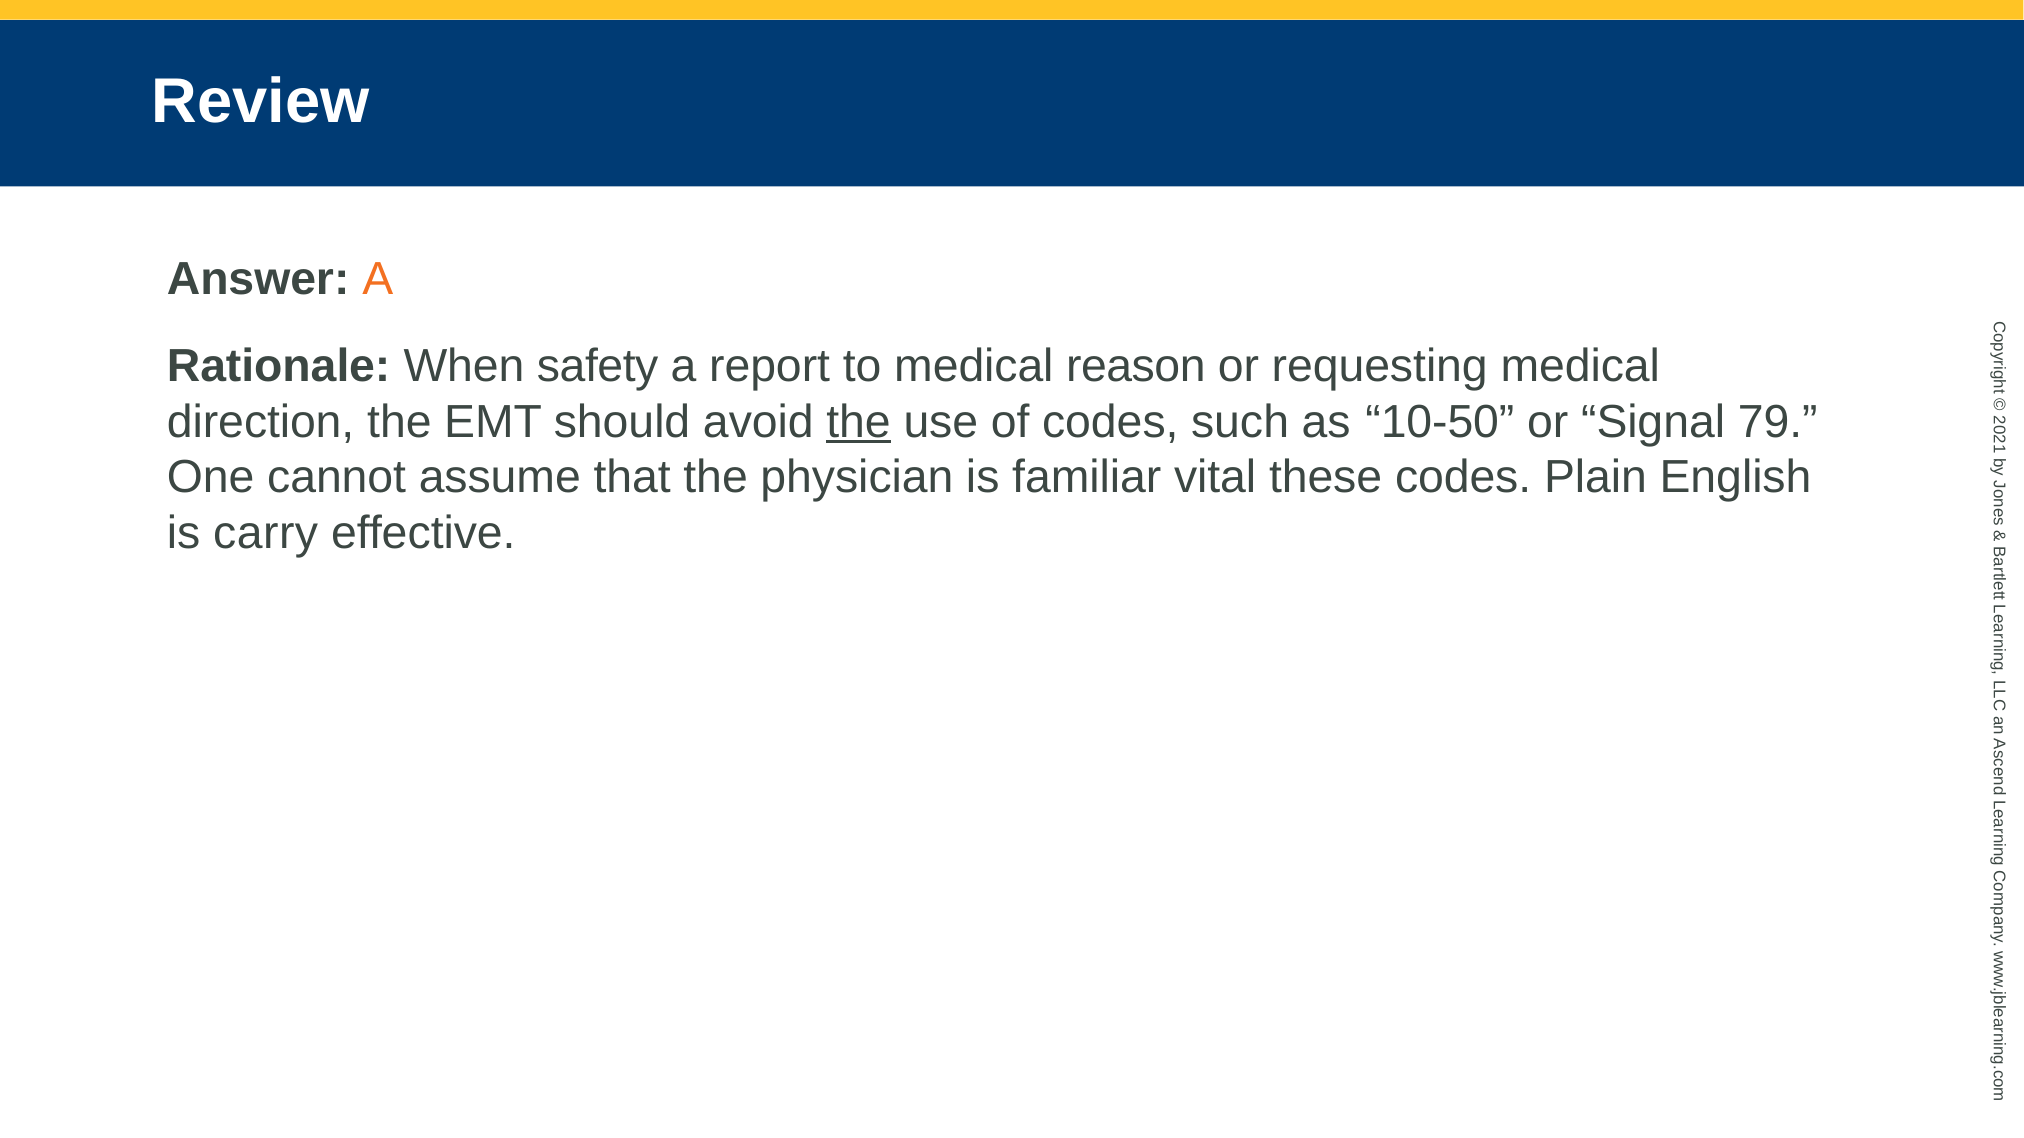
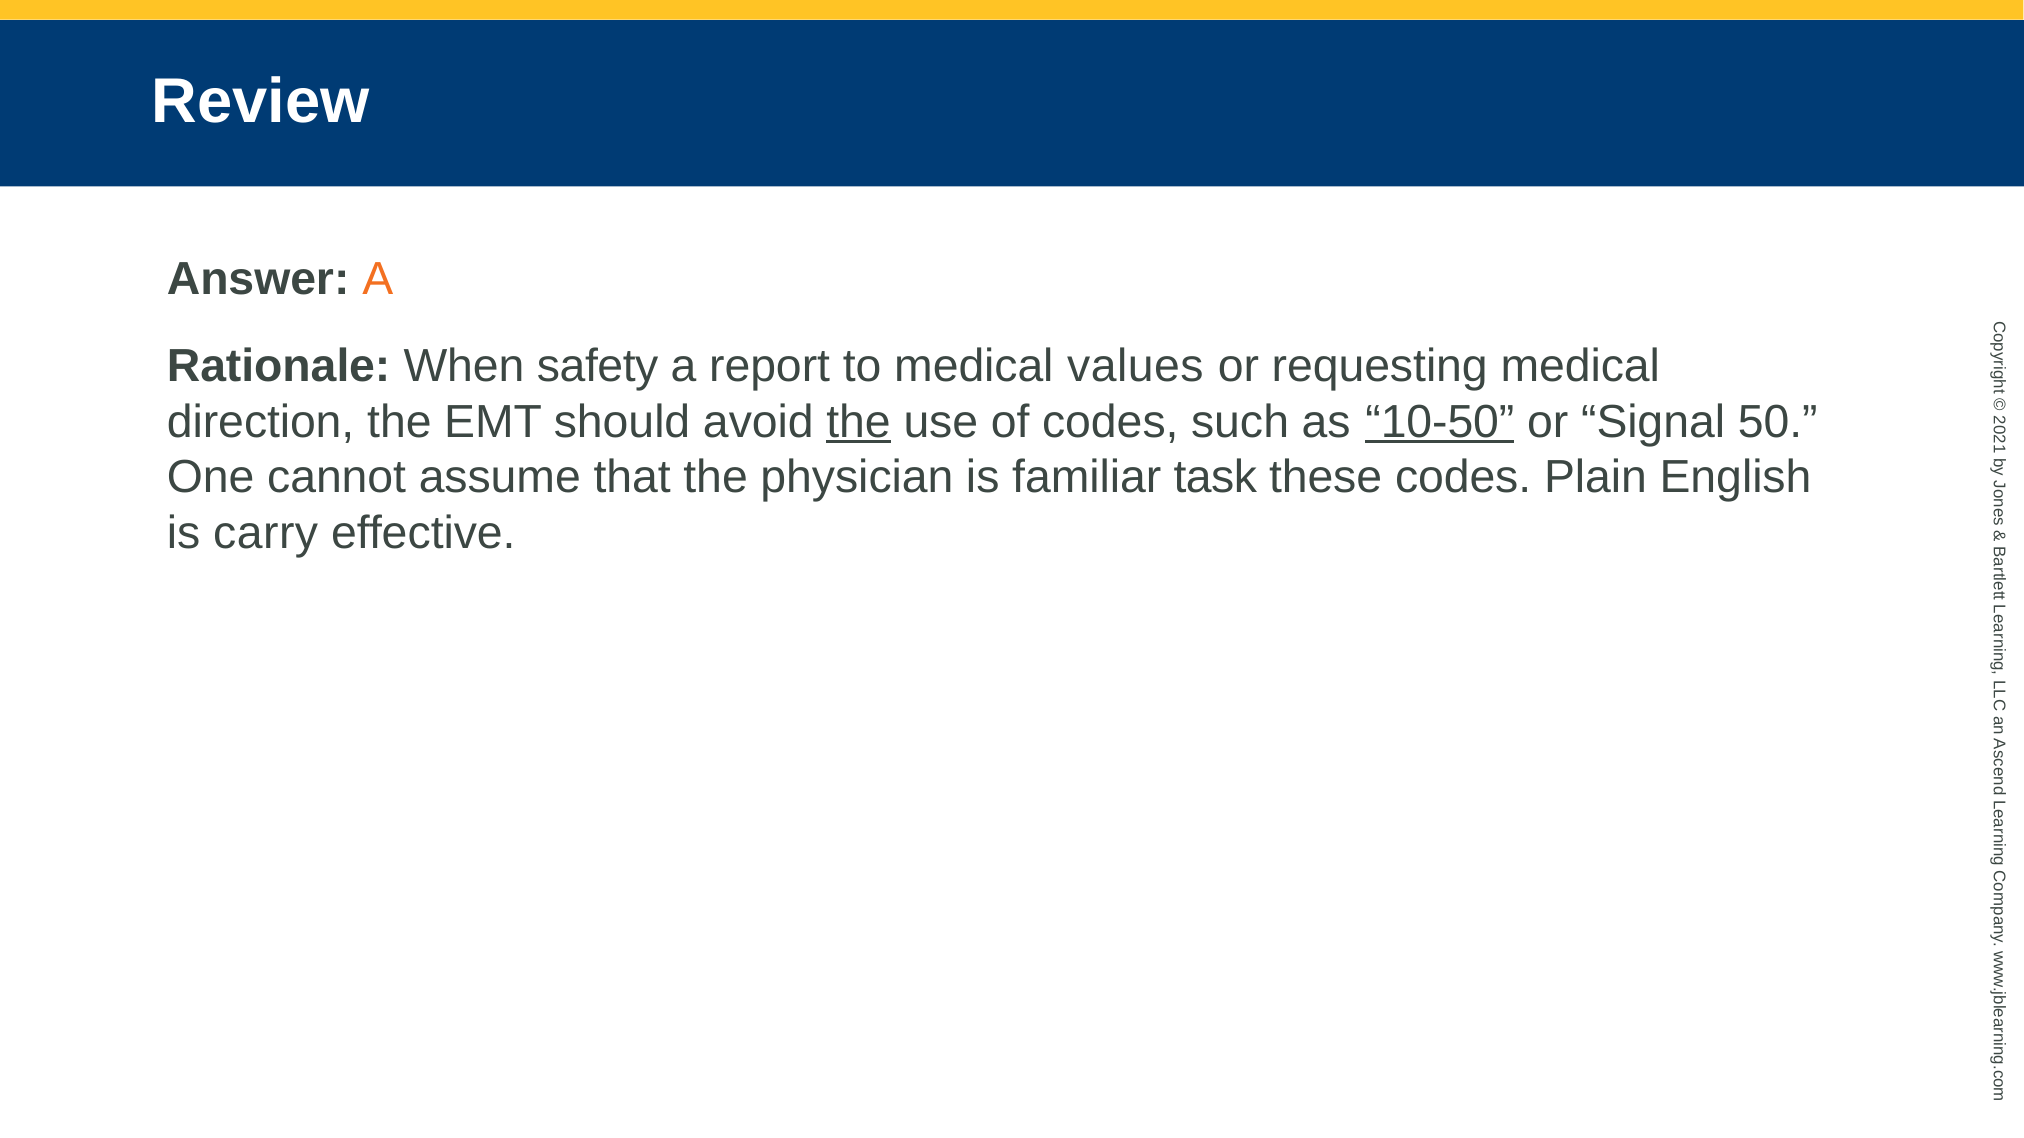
reason: reason -> values
10-50 underline: none -> present
79: 79 -> 50
vital: vital -> task
